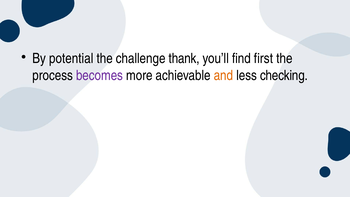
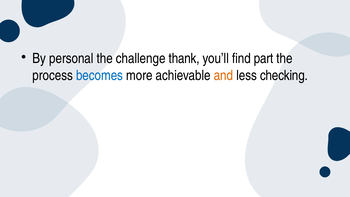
potential: potential -> personal
first: first -> part
becomes colour: purple -> blue
